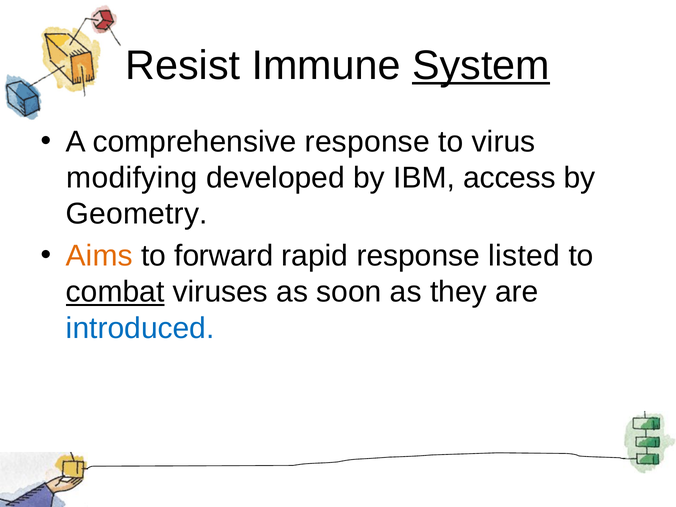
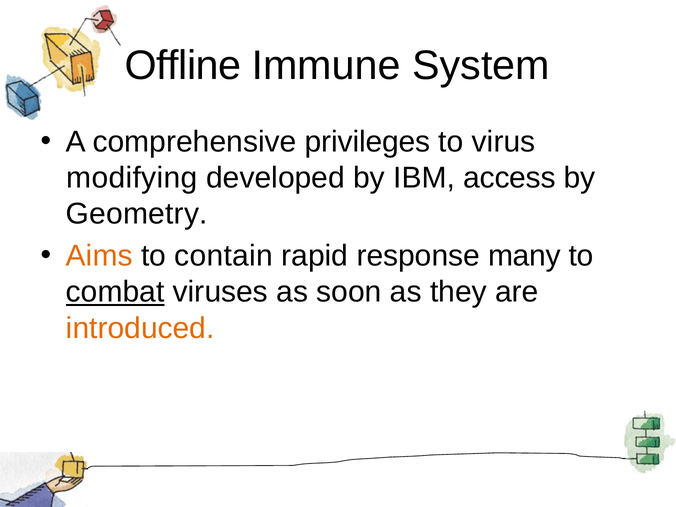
Resist: Resist -> Offline
System underline: present -> none
comprehensive response: response -> privileges
forward: forward -> contain
listed: listed -> many
introduced colour: blue -> orange
